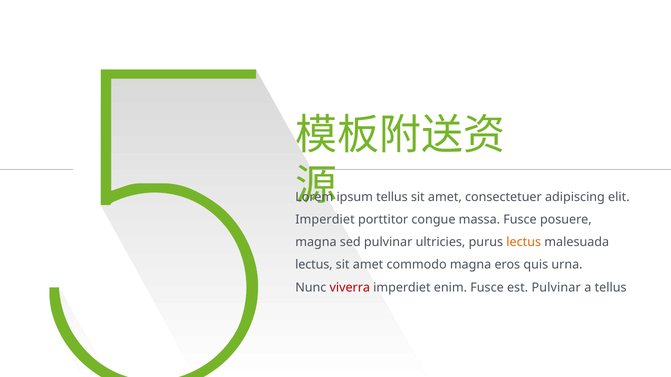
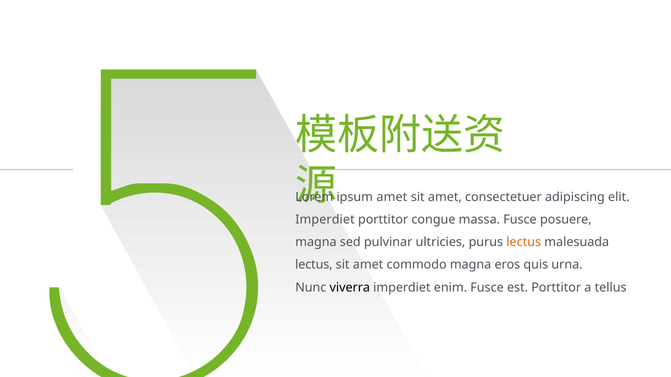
ipsum tellus: tellus -> amet
viverra colour: red -> black
est Pulvinar: Pulvinar -> Porttitor
